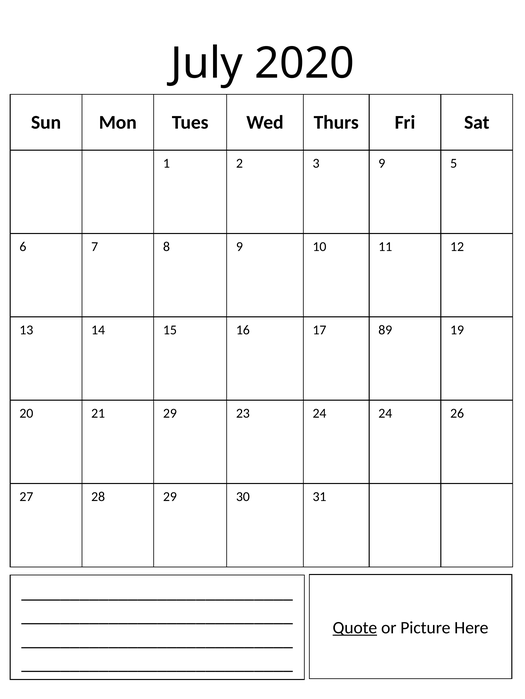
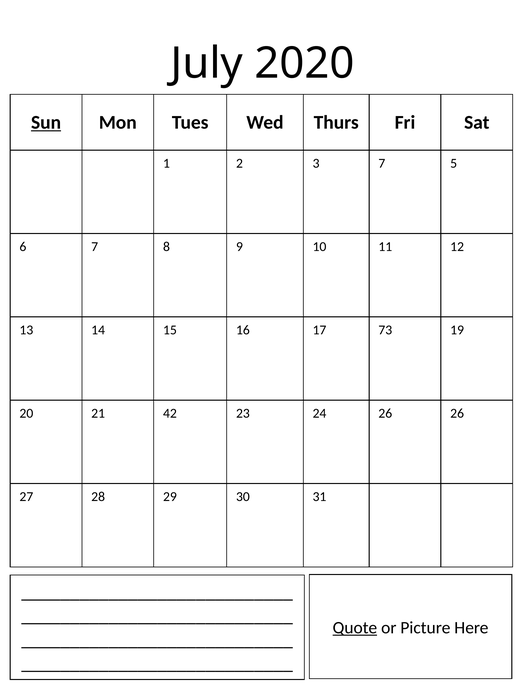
Sun underline: none -> present
3 9: 9 -> 7
89: 89 -> 73
21 29: 29 -> 42
24 24: 24 -> 26
